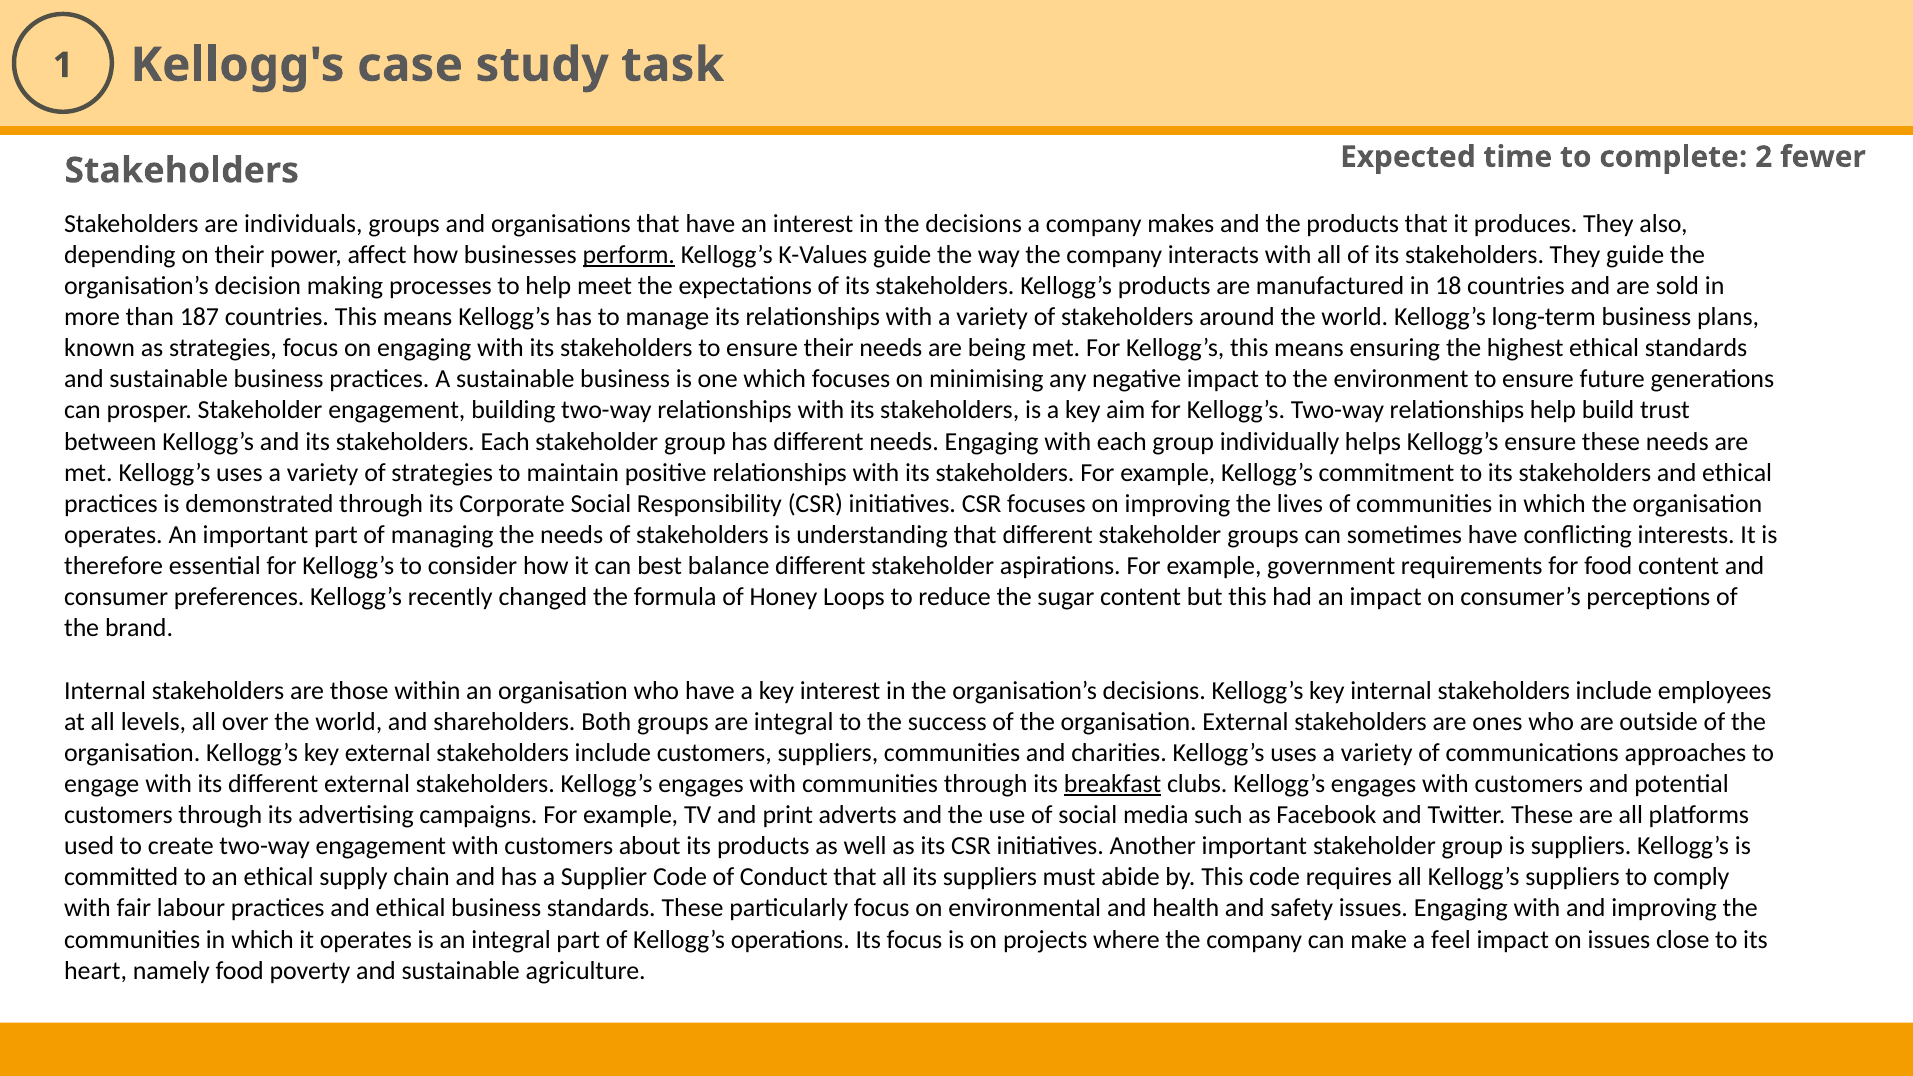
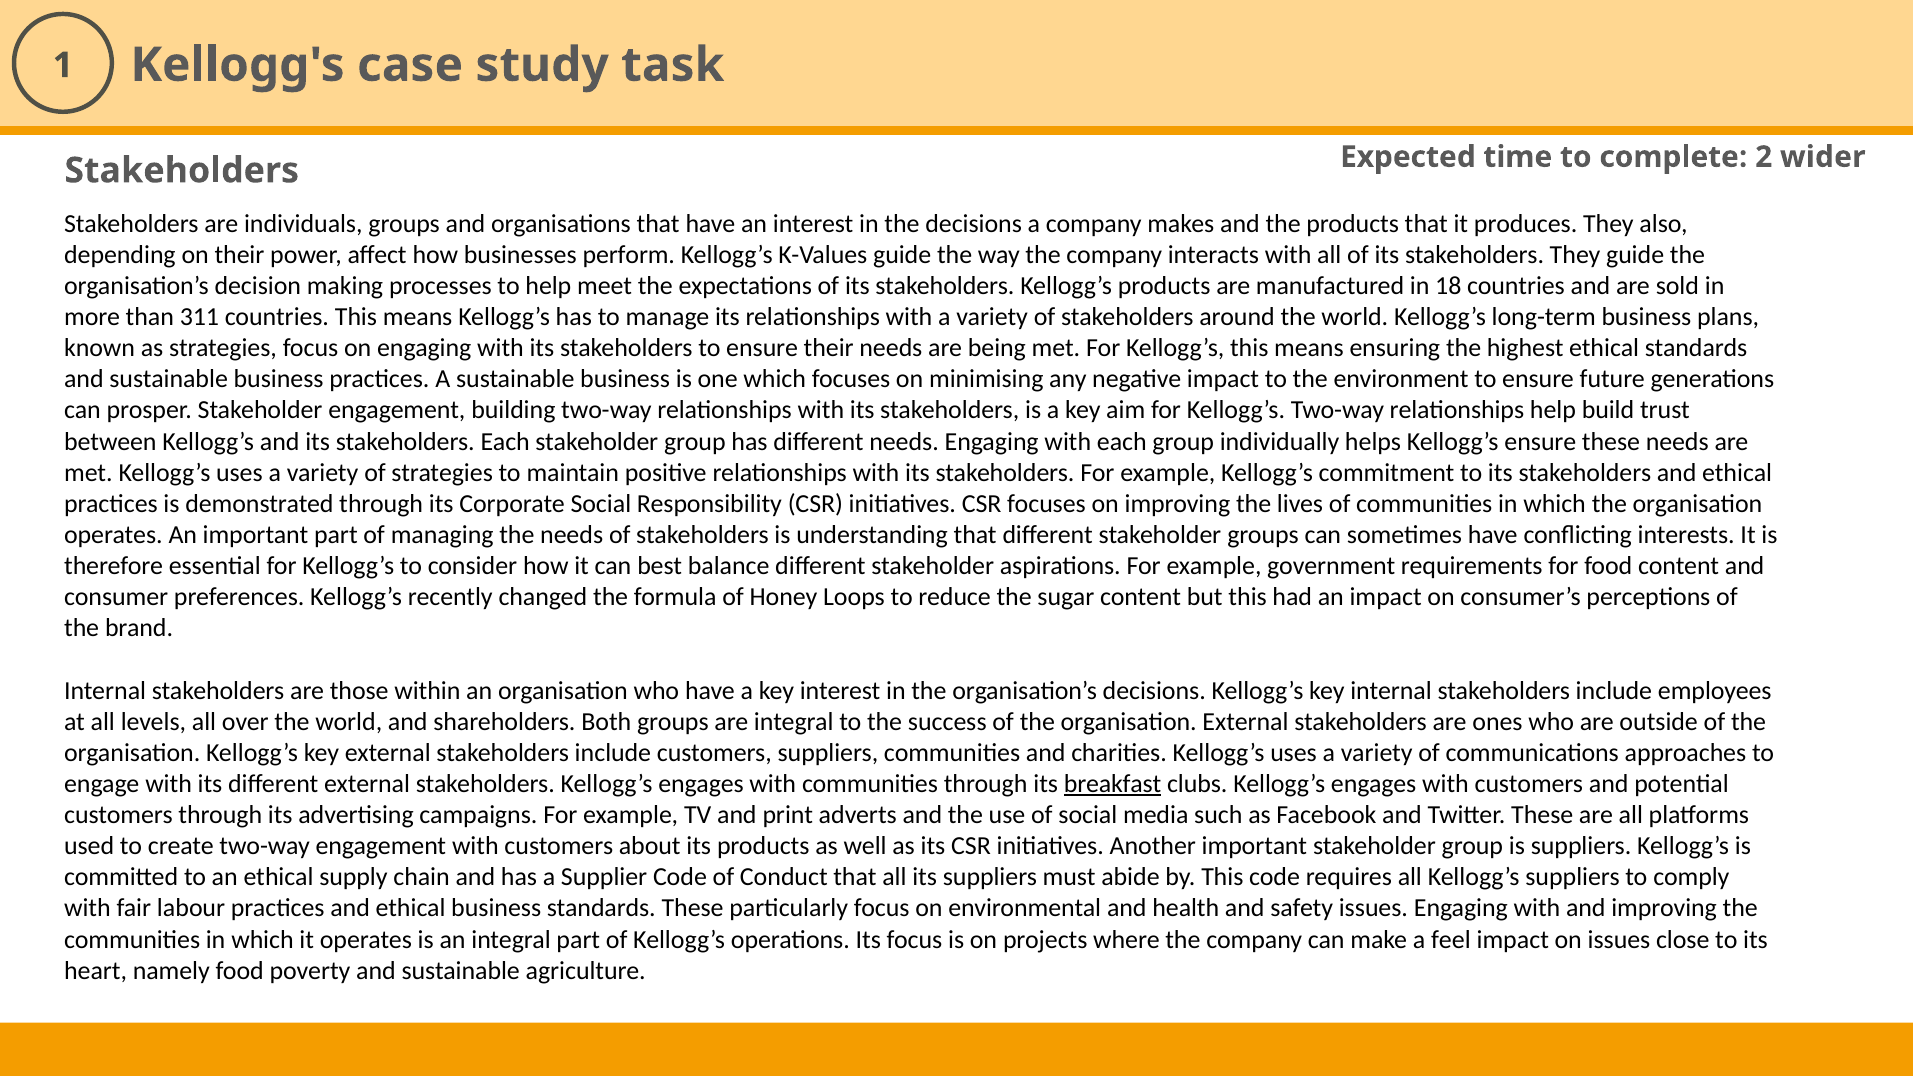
fewer: fewer -> wider
perform underline: present -> none
187: 187 -> 311
